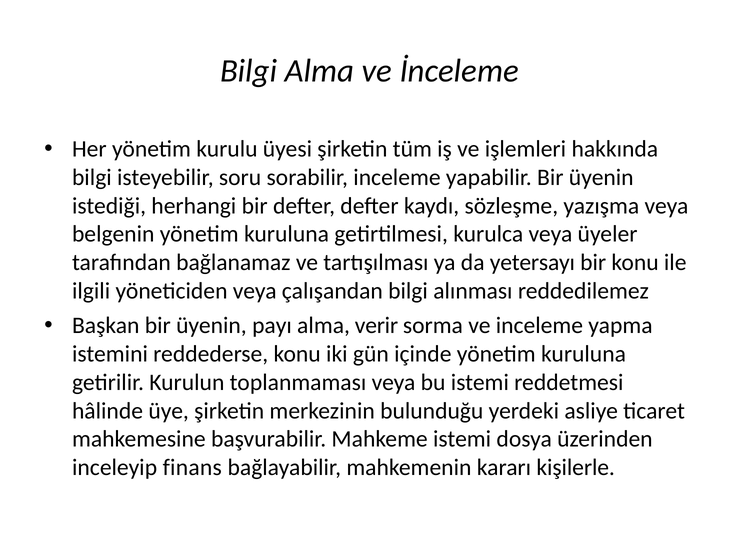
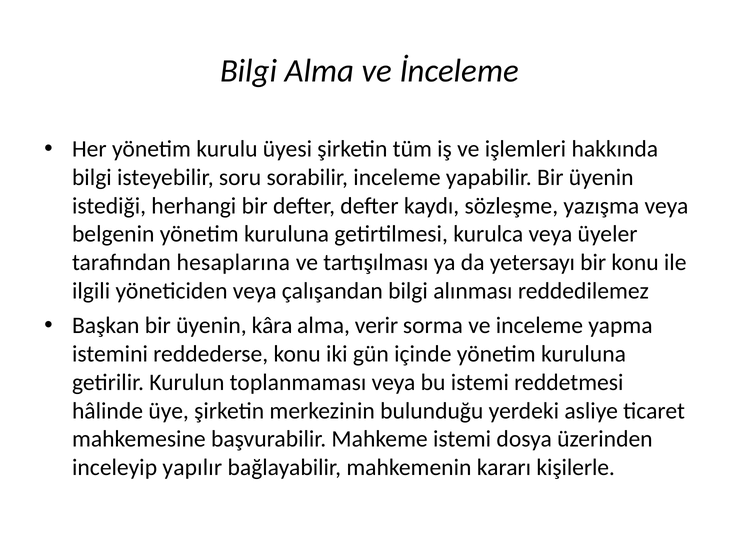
bağlanamaz: bağlanamaz -> hesaplarına
payı: payı -> kâra
finans: finans -> yapılır
